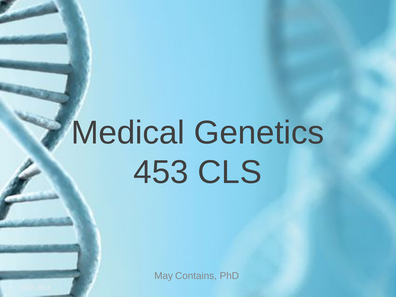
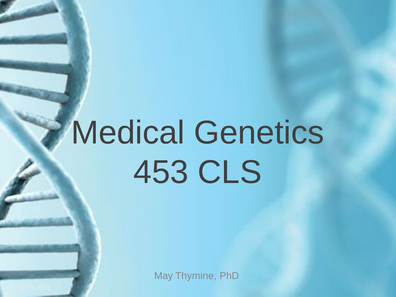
Contains: Contains -> Thymine
